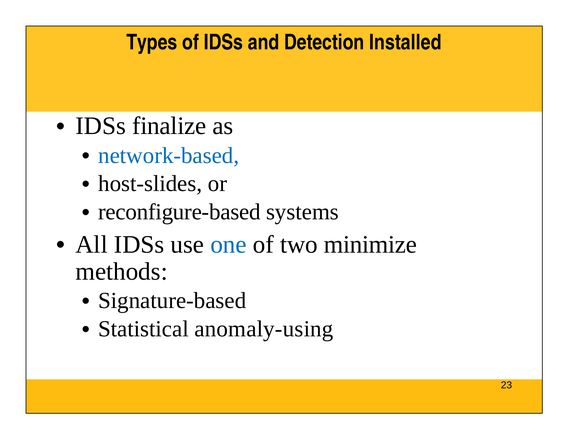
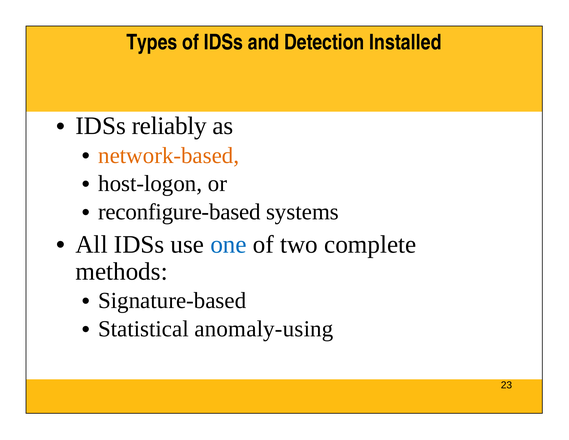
finalize: finalize -> reliably
network-based colour: blue -> orange
host-slides: host-slides -> host-logon
minimize: minimize -> complete
